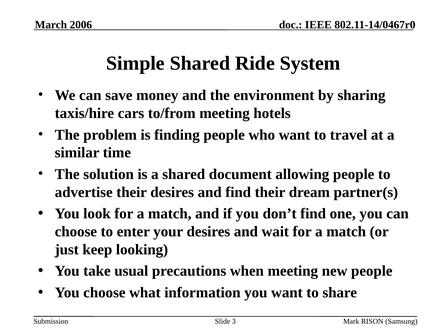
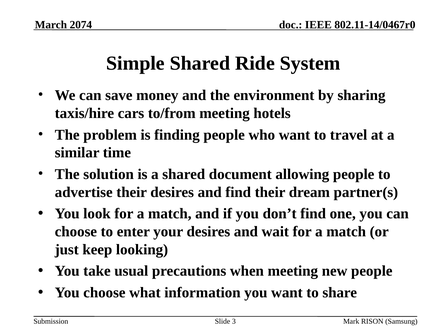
2006: 2006 -> 2074
